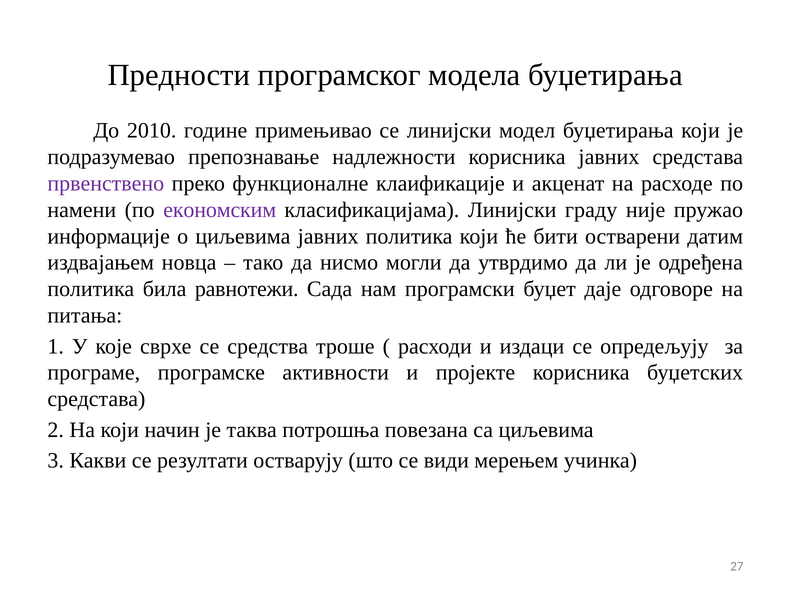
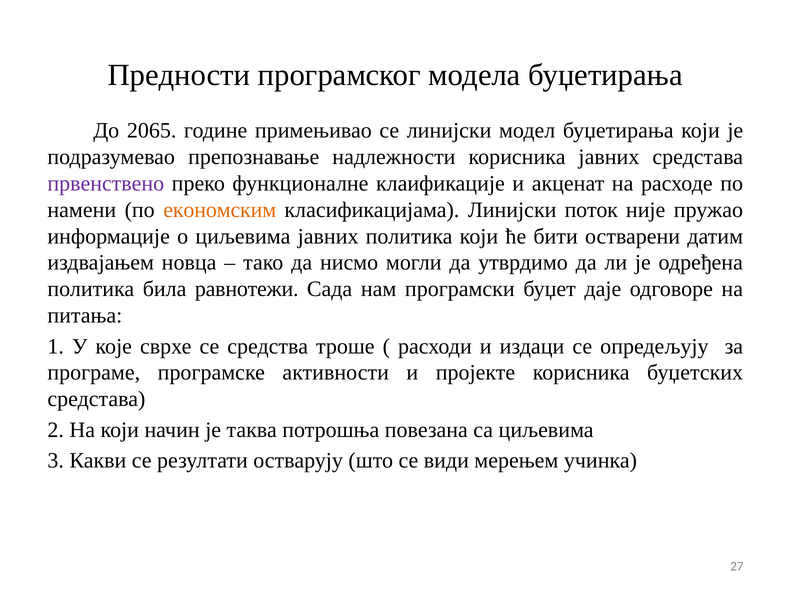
2010: 2010 -> 2065
економским colour: purple -> orange
граду: граду -> поток
